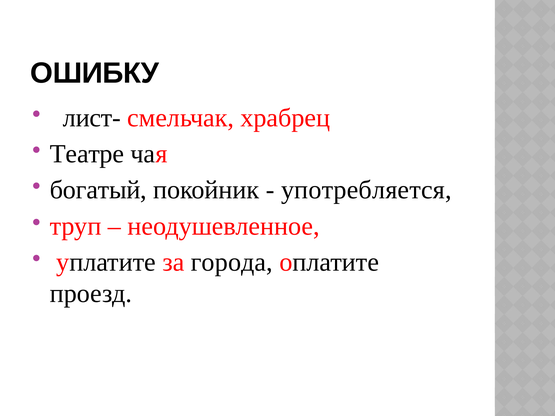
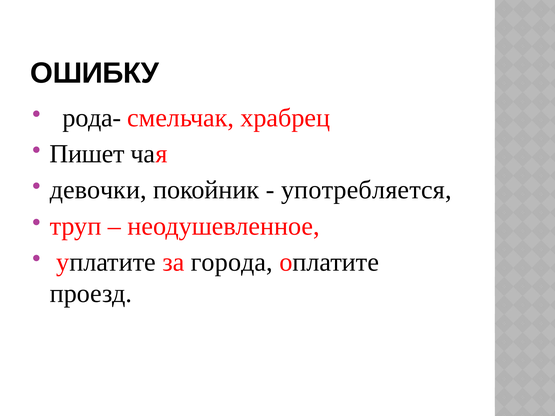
лист-: лист- -> рода-
Театре: Театре -> Пишет
богатый: богатый -> девочки
